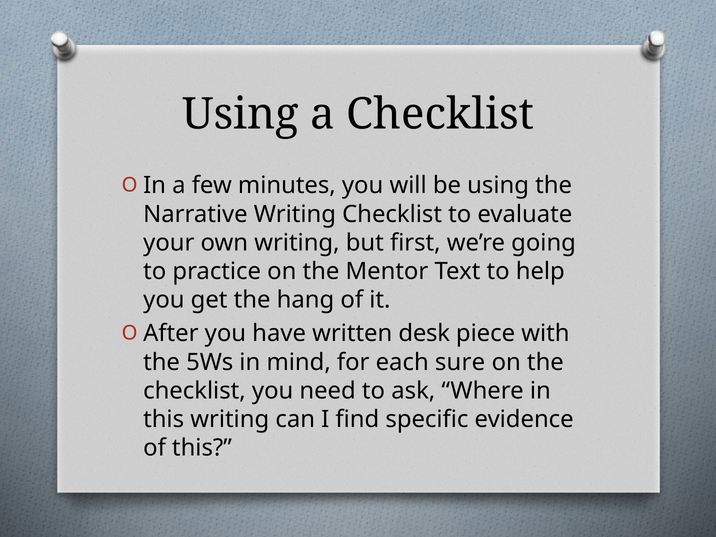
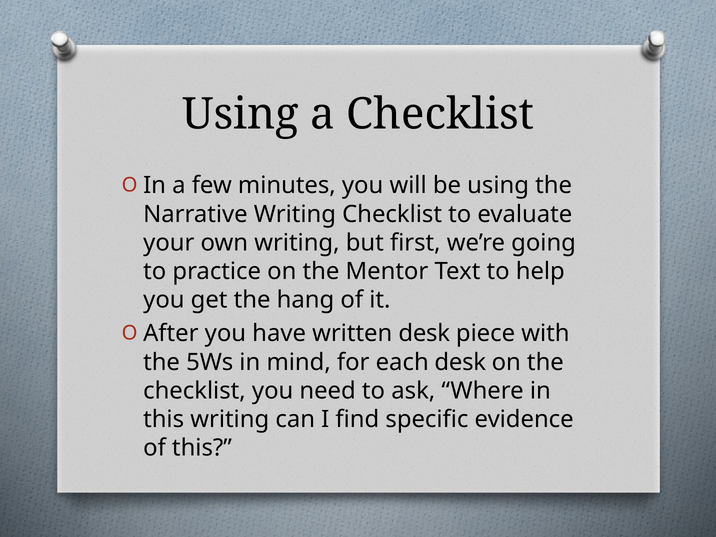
each sure: sure -> desk
